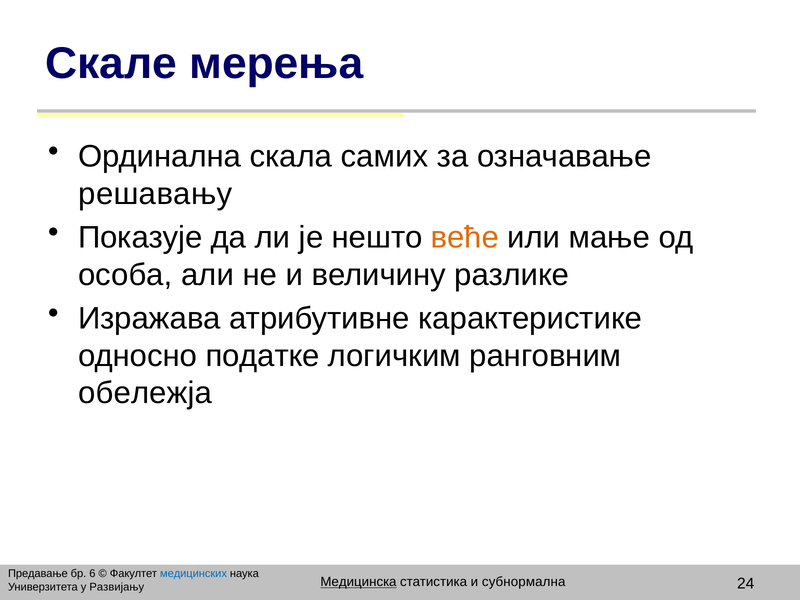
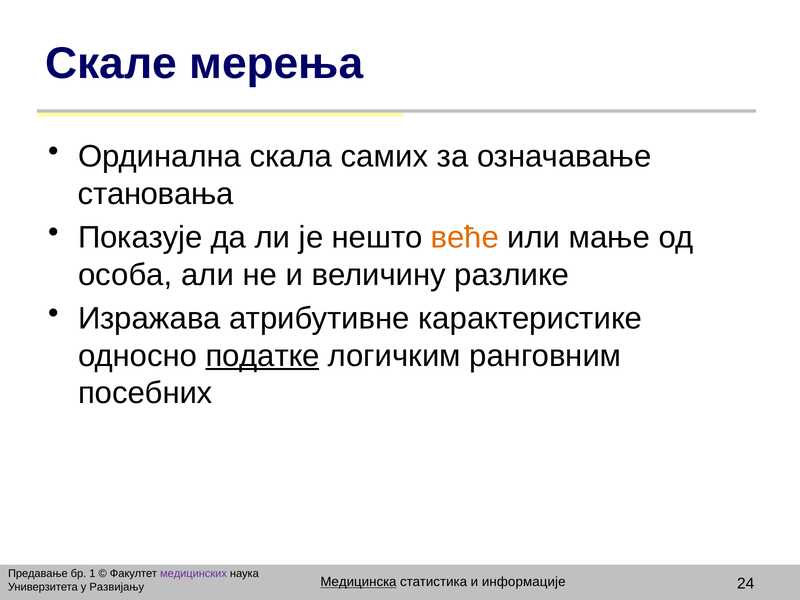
решавању: решавању -> становања
податке underline: none -> present
обележја: обележја -> посебних
6: 6 -> 1
медицинских colour: blue -> purple
субнормална: субнормална -> информације
